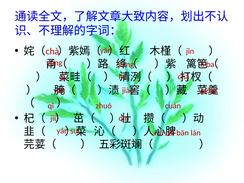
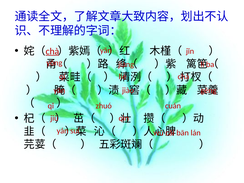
chà at (52, 51) underline: none -> present
